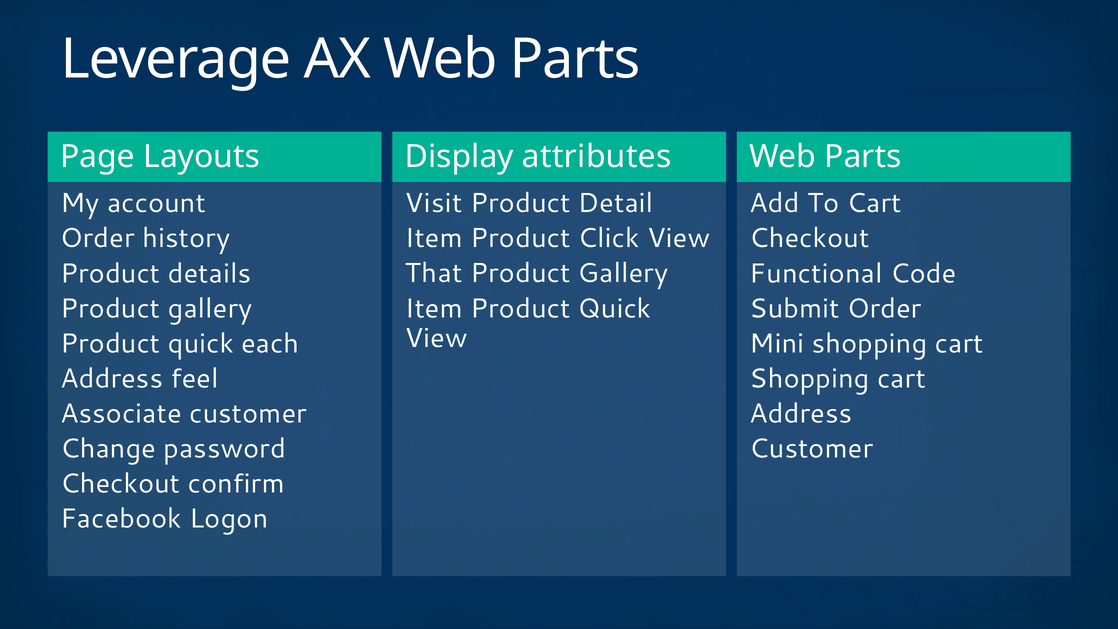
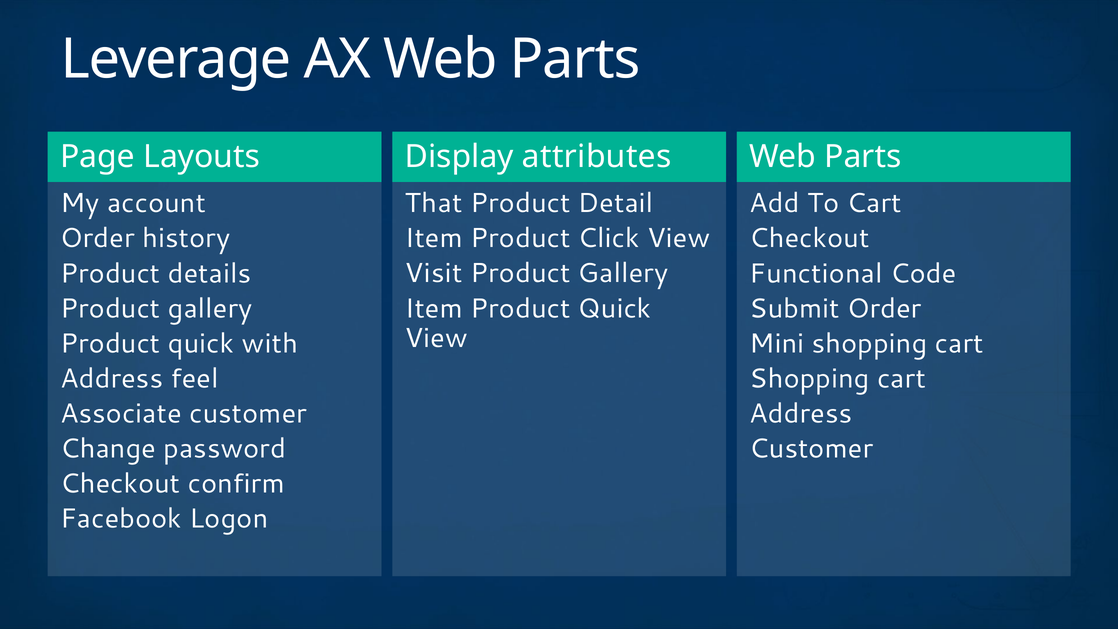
Visit: Visit -> That
That: That -> Visit
each: each -> with
